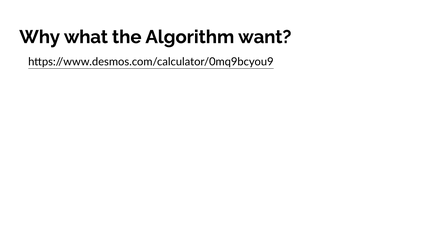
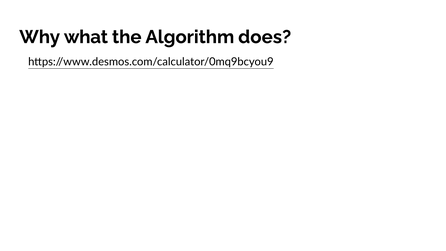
want: want -> does
